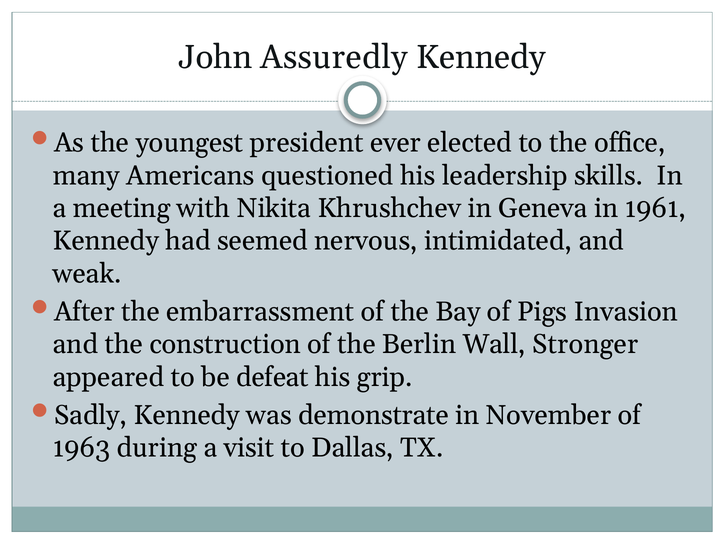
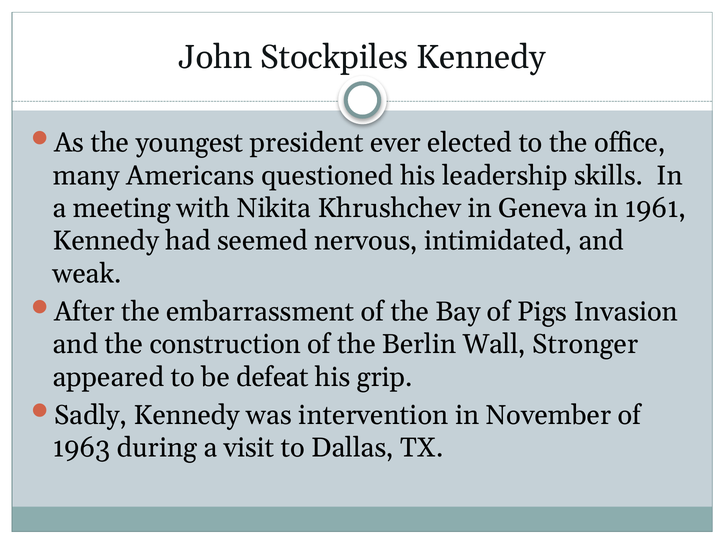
Assuredly: Assuredly -> Stockpiles
demonstrate: demonstrate -> intervention
